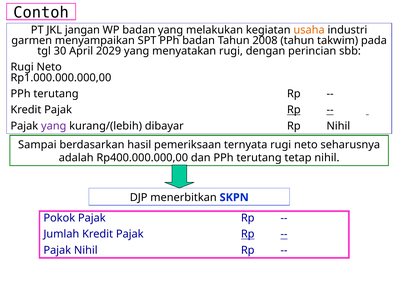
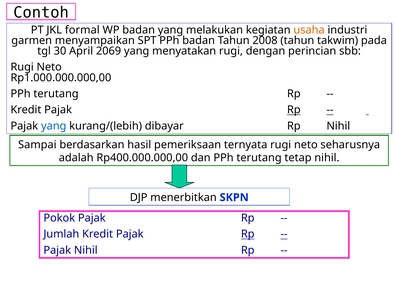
jangan: jangan -> formal
2029: 2029 -> 2069
yang at (54, 126) colour: purple -> blue
